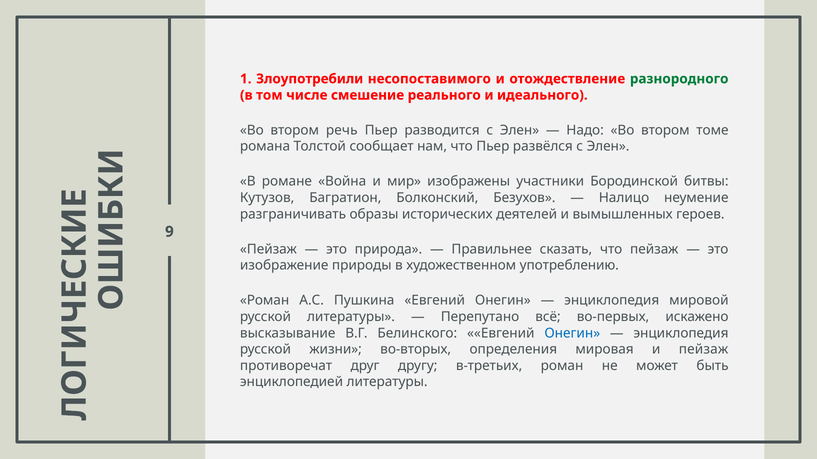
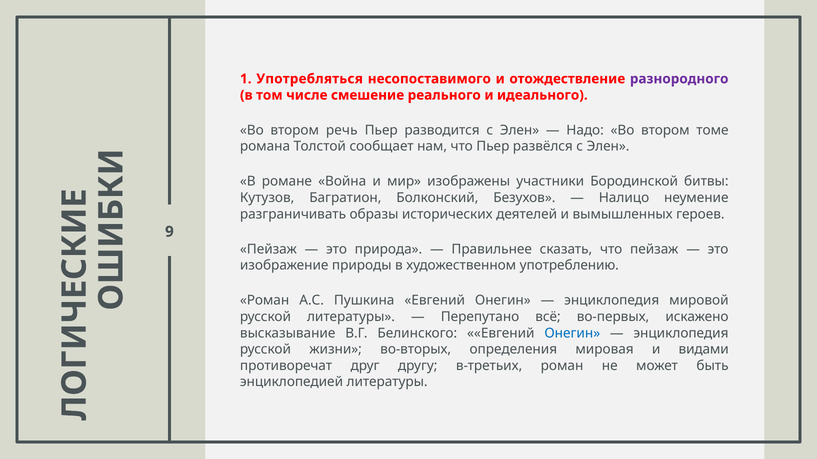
Злоупотребили: Злоупотребили -> Употребляться
разнородного colour: green -> purple
и пейзаж: пейзаж -> видами
